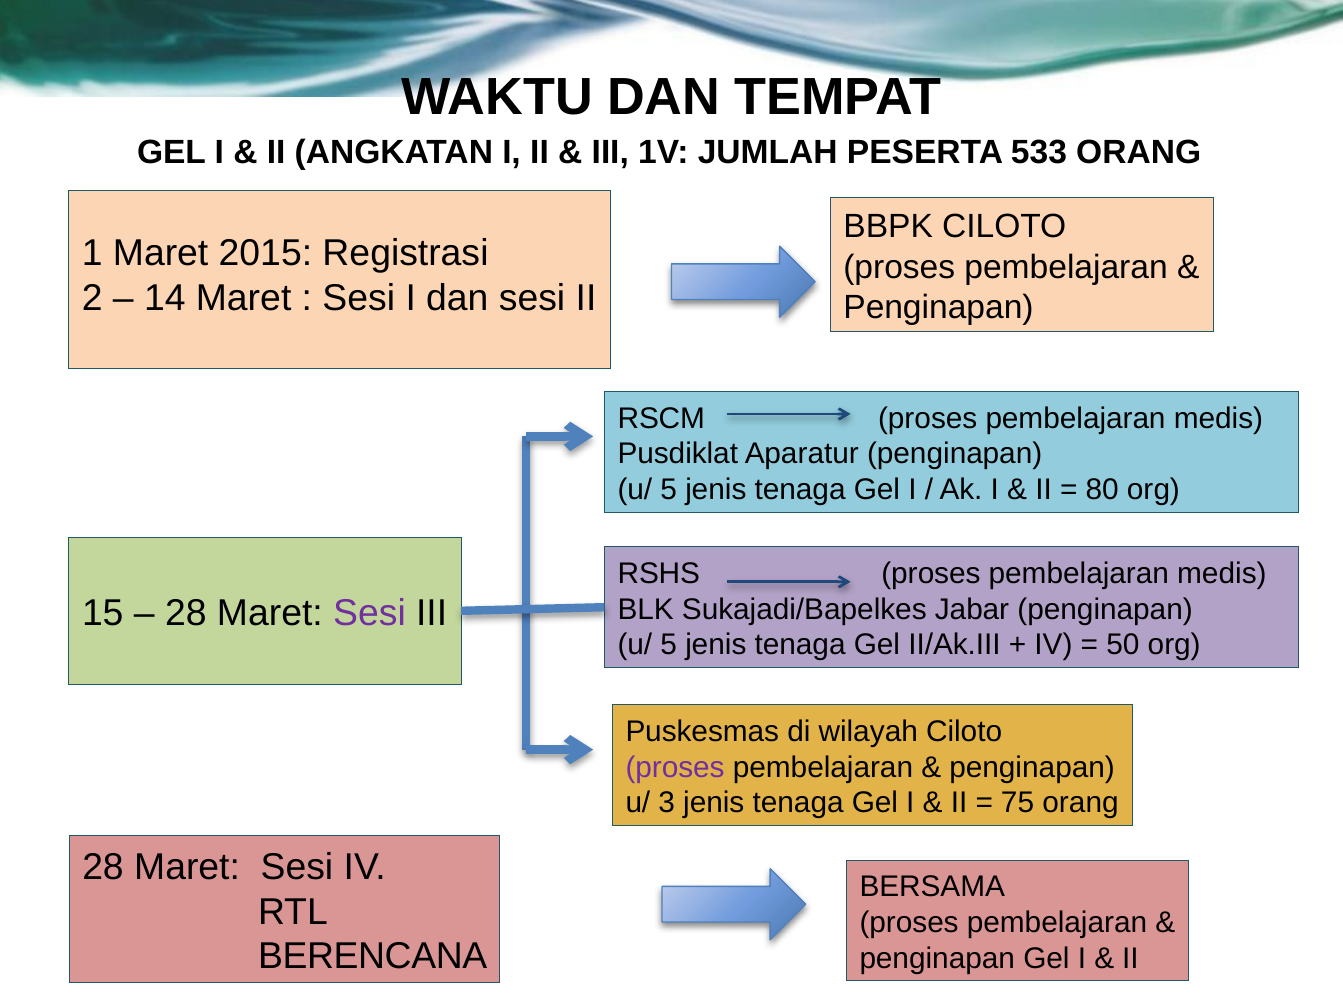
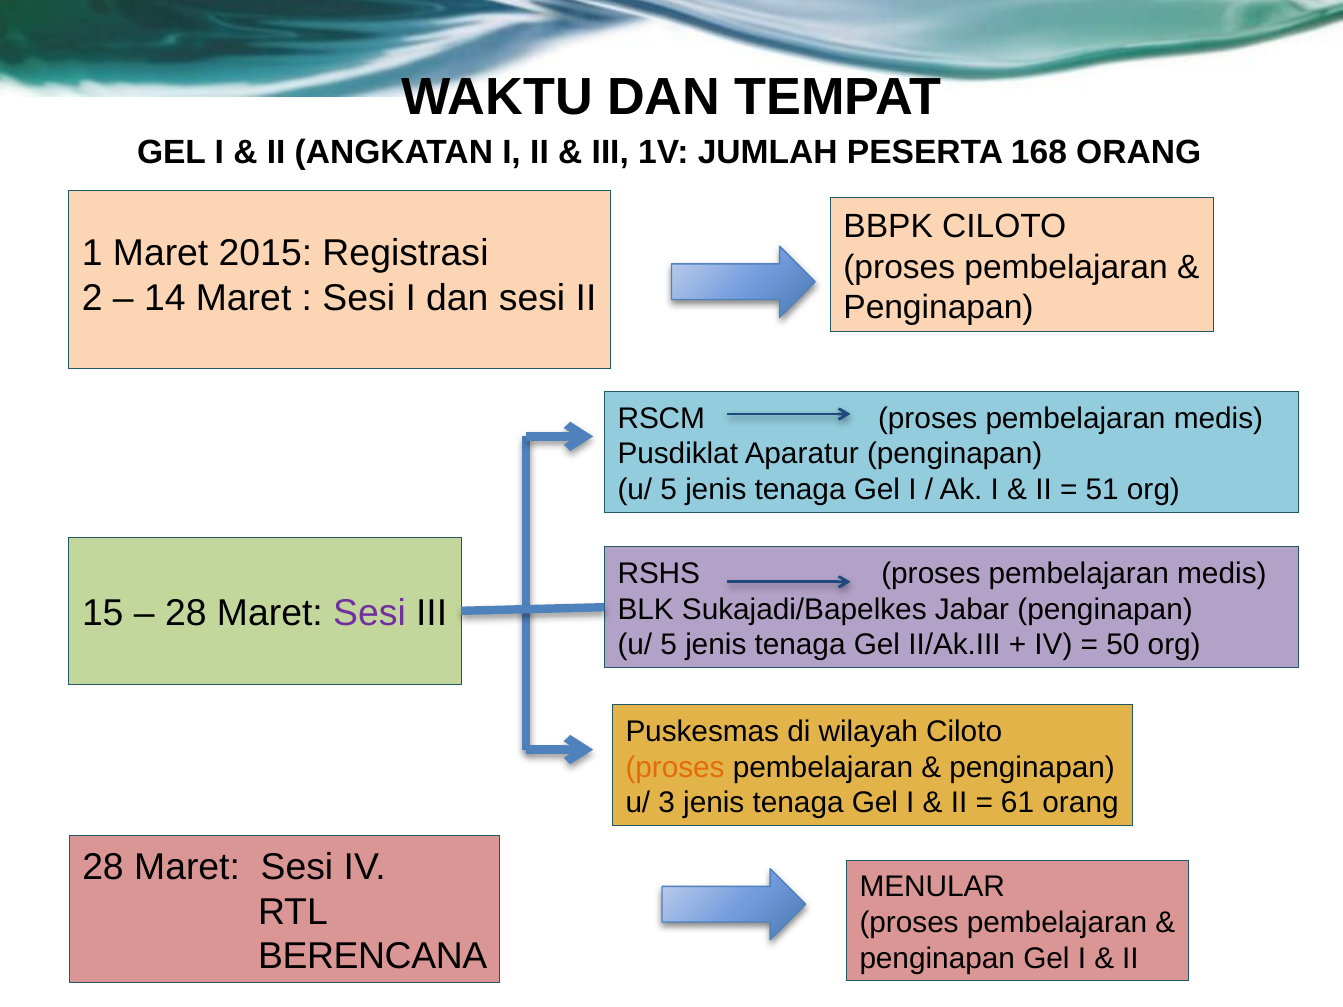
533: 533 -> 168
80: 80 -> 51
proses at (675, 767) colour: purple -> orange
75: 75 -> 61
BERSAMA: BERSAMA -> MENULAR
